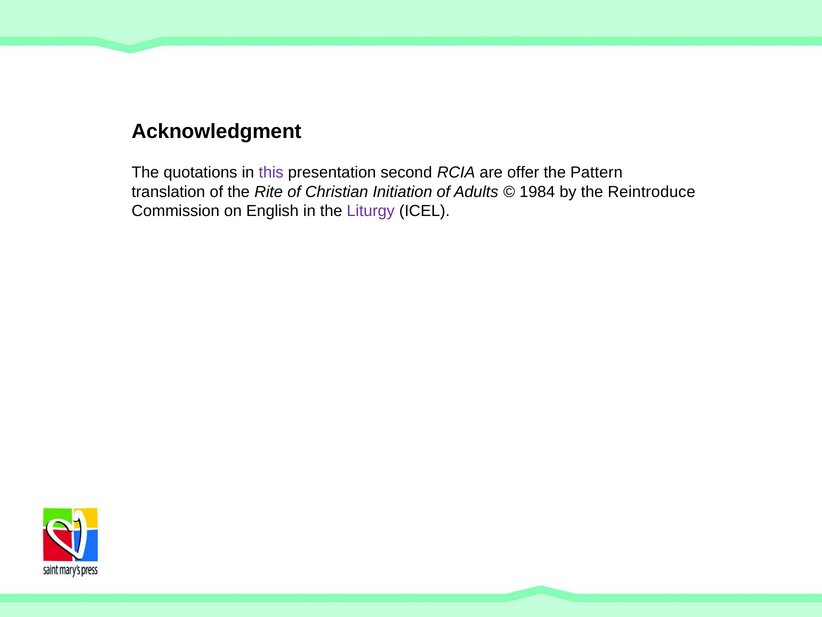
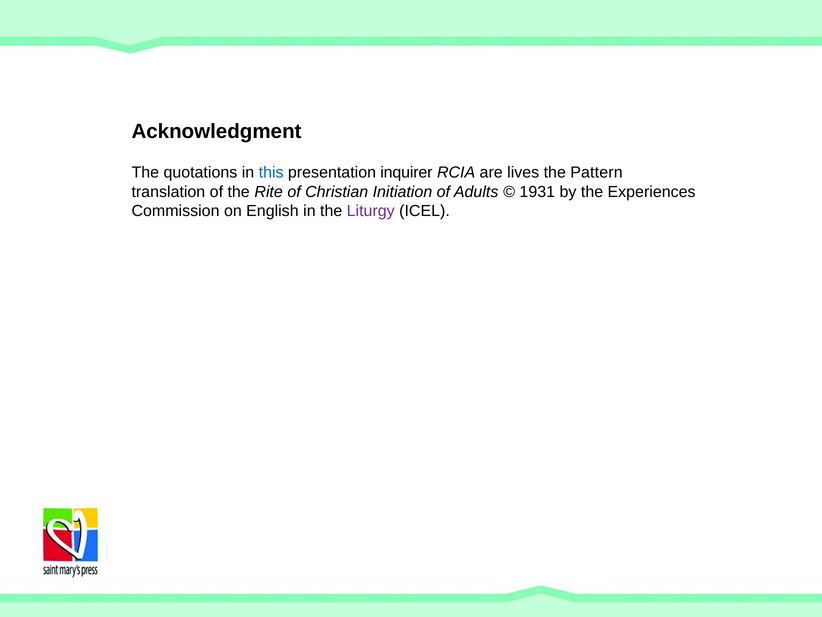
this colour: purple -> blue
second: second -> inquirer
offer: offer -> lives
1984: 1984 -> 1931
Reintroduce: Reintroduce -> Experiences
